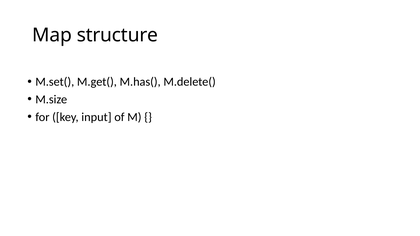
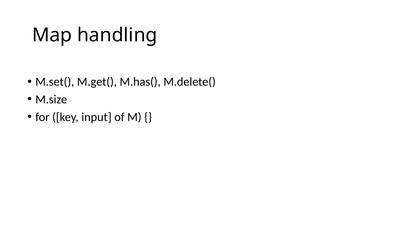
structure: structure -> handling
